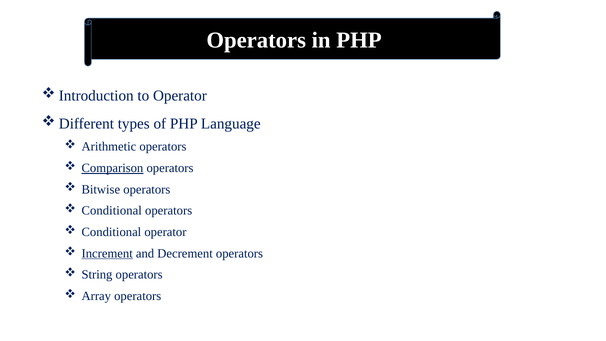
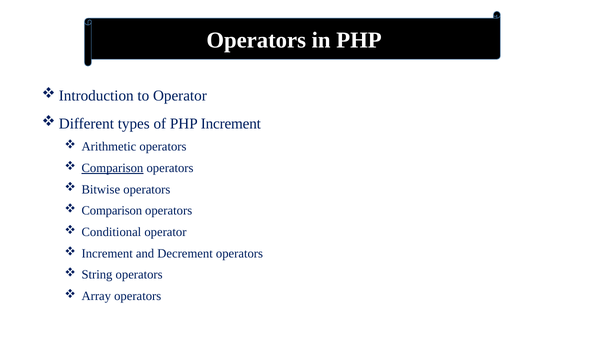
PHP Language: Language -> Increment
Conditional at (112, 211): Conditional -> Comparison
Increment at (107, 253) underline: present -> none
